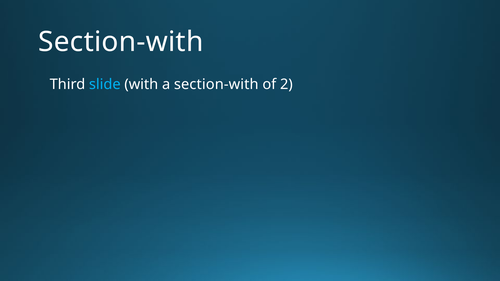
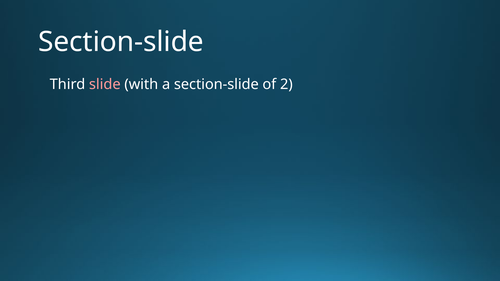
Section-with at (121, 42): Section-with -> Section-slide
slide colour: light blue -> pink
a section-with: section-with -> section-slide
